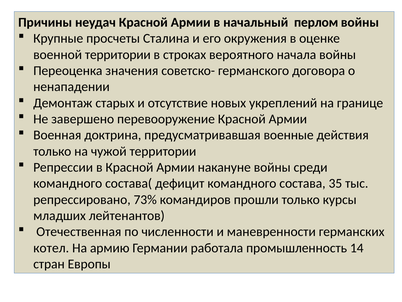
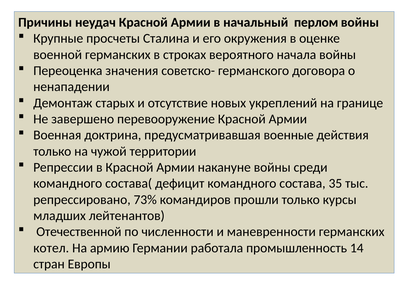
военной территории: территории -> германских
Отечественная: Отечественная -> Отечественной
